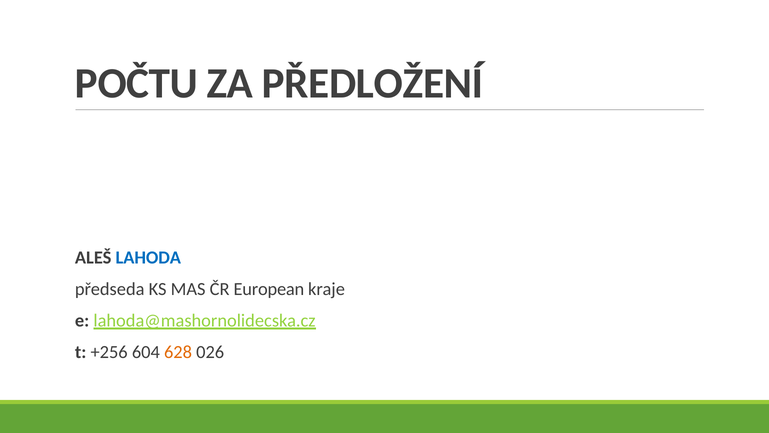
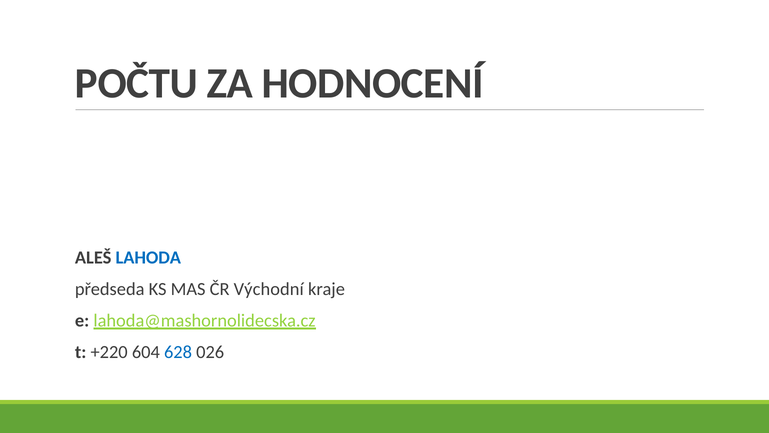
PŘEDLOŽENÍ: PŘEDLOŽENÍ -> HODNOCENÍ
European: European -> Východní
+256: +256 -> +220
628 colour: orange -> blue
